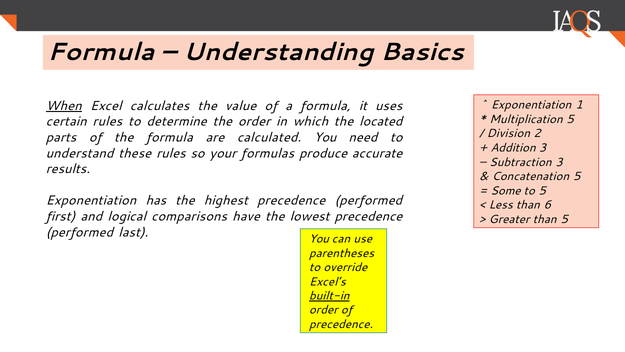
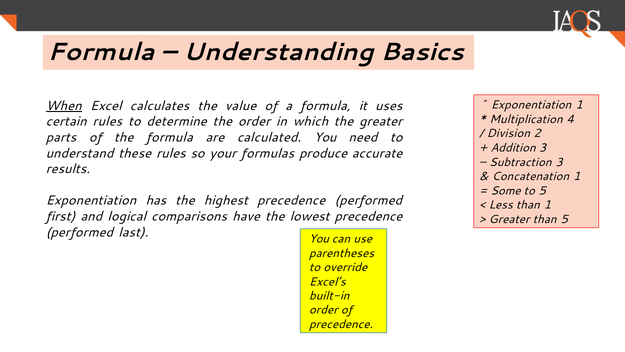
Multiplication 5: 5 -> 4
the located: located -> greater
Concatenation 5: 5 -> 1
than 6: 6 -> 1
built-in underline: present -> none
